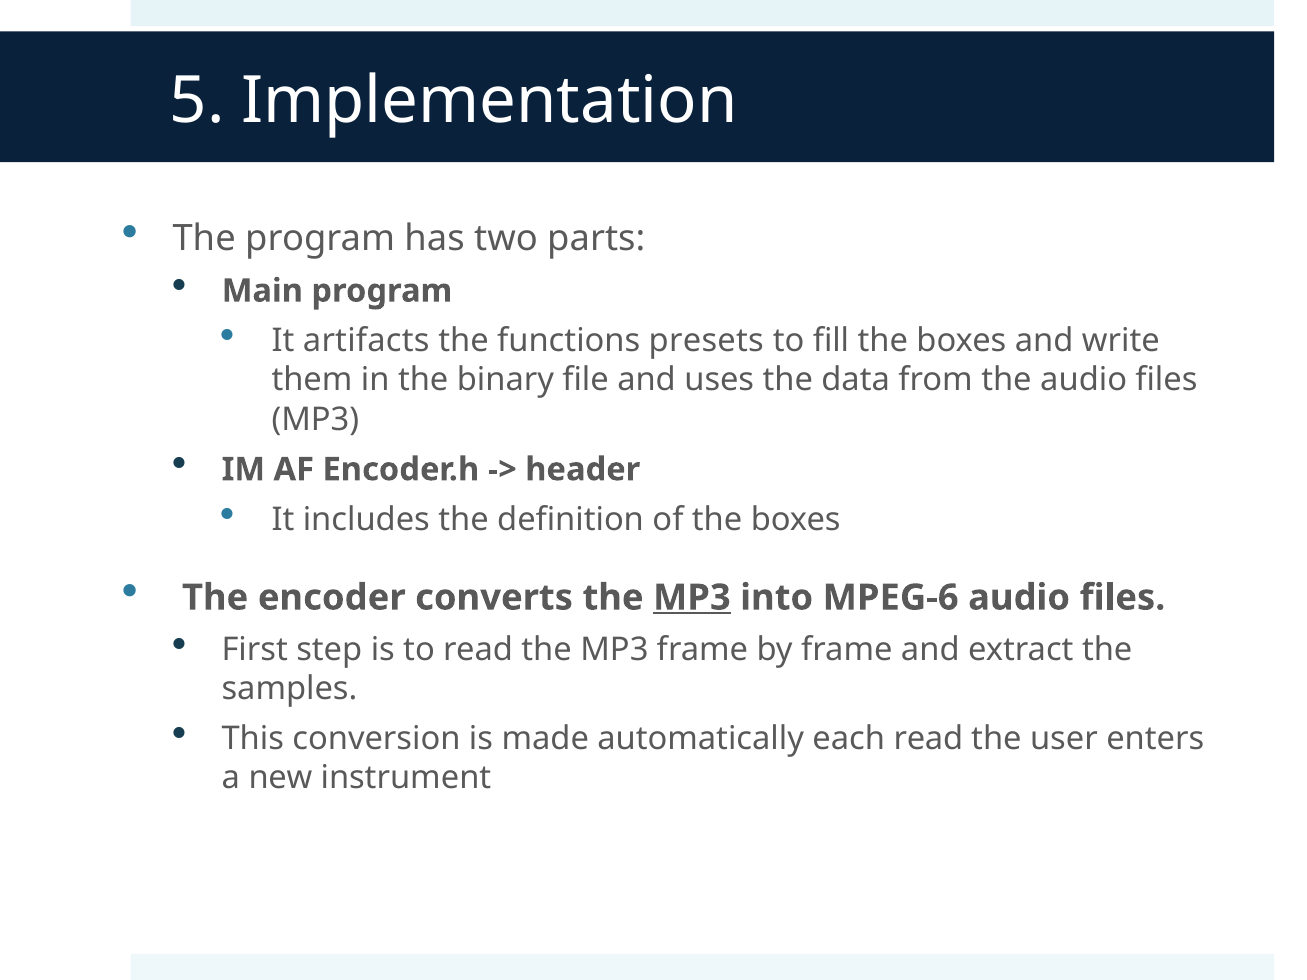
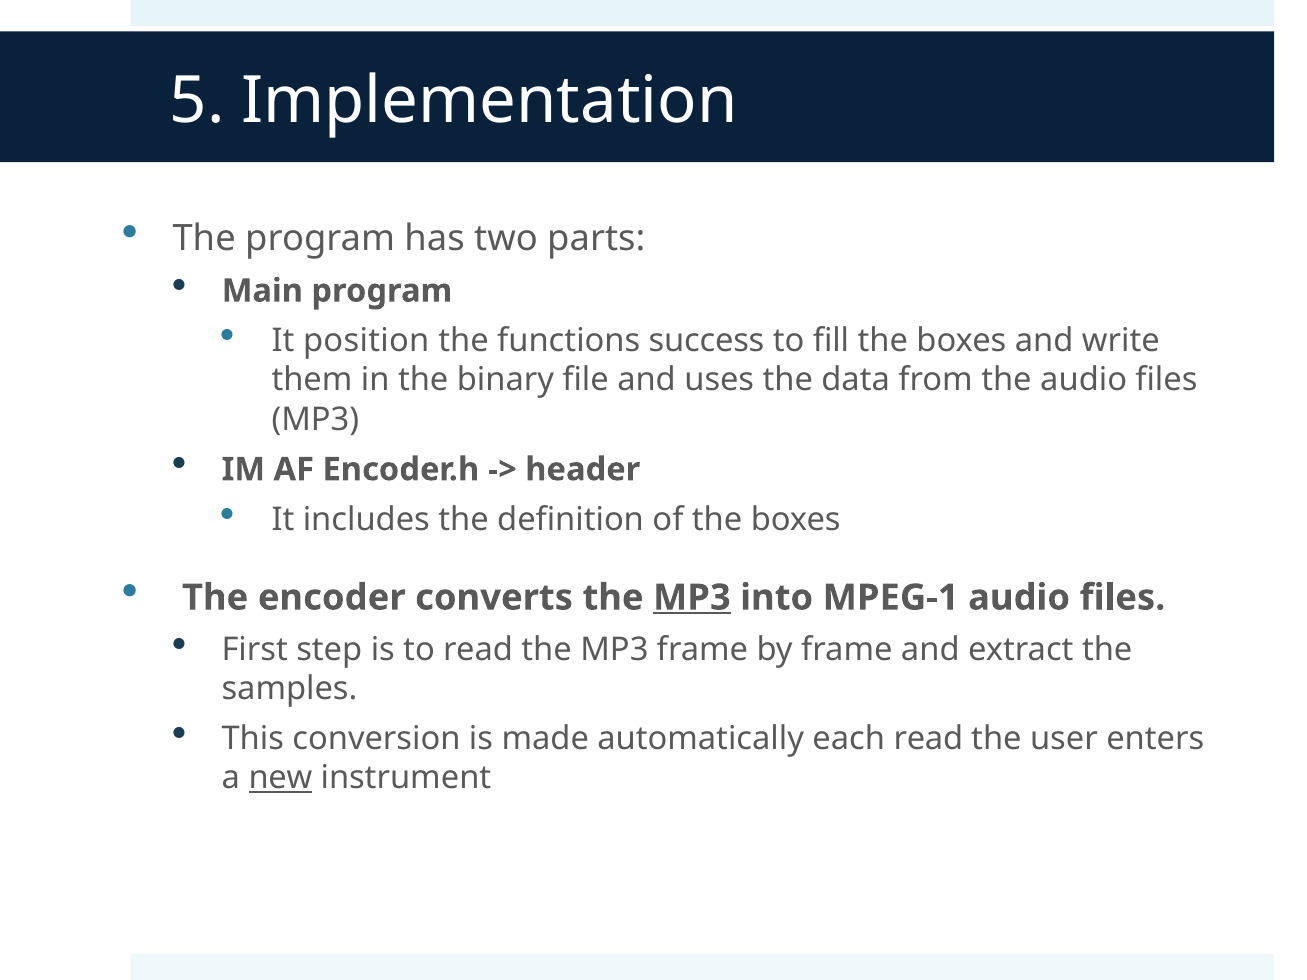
artifacts: artifacts -> position
presets: presets -> success
MPEG-6: MPEG-6 -> MPEG-1
new underline: none -> present
